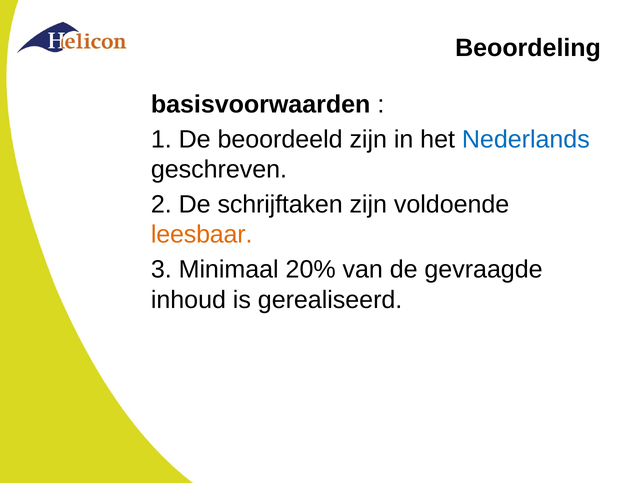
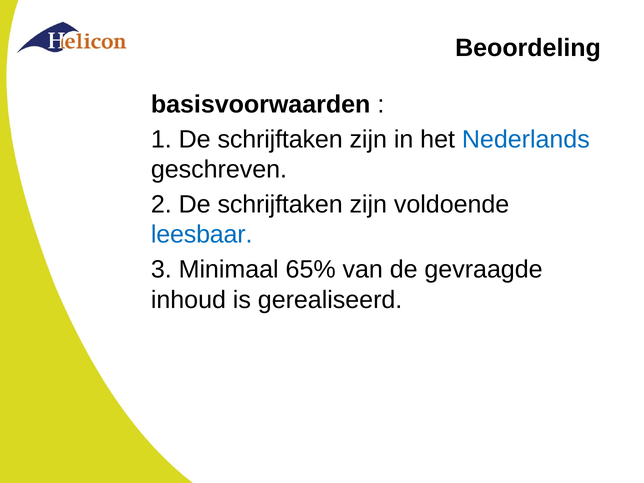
1 De beoordeeld: beoordeeld -> schrijftaken
leesbaar colour: orange -> blue
20%: 20% -> 65%
